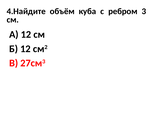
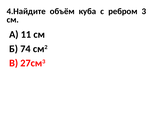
А 12: 12 -> 11
Б 12: 12 -> 74
